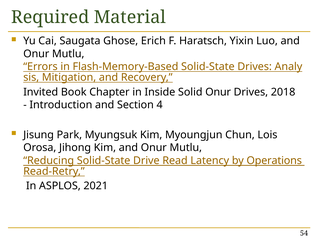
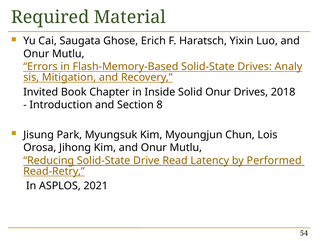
4: 4 -> 8
Operations: Operations -> Performed
